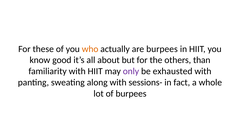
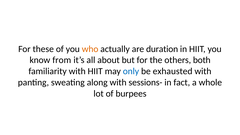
are burpees: burpees -> duration
good: good -> from
than: than -> both
only colour: purple -> blue
